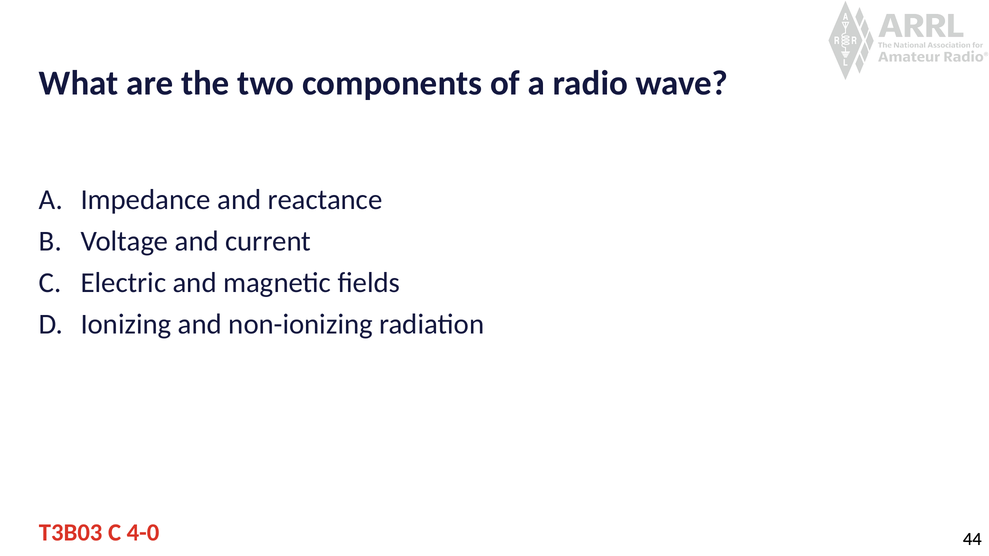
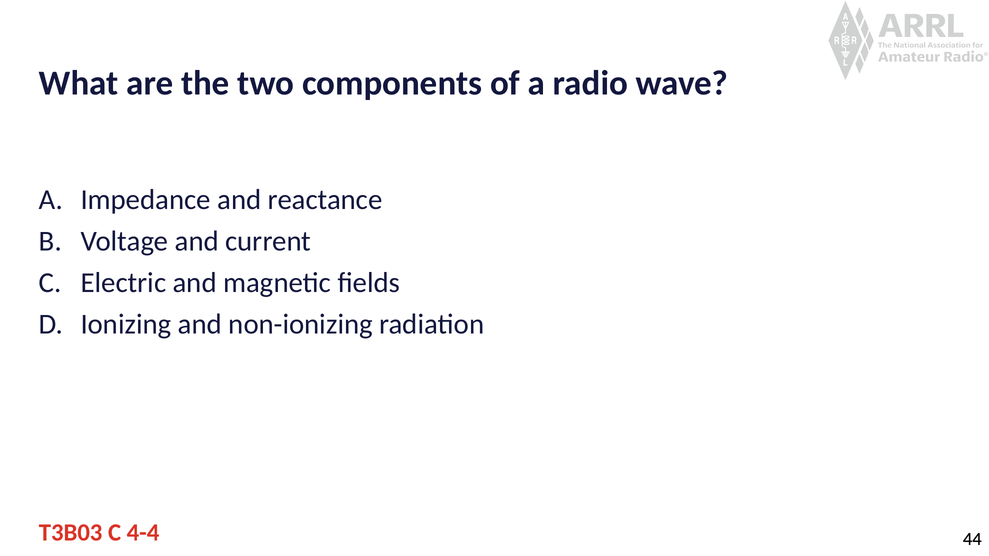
4-0: 4-0 -> 4-4
